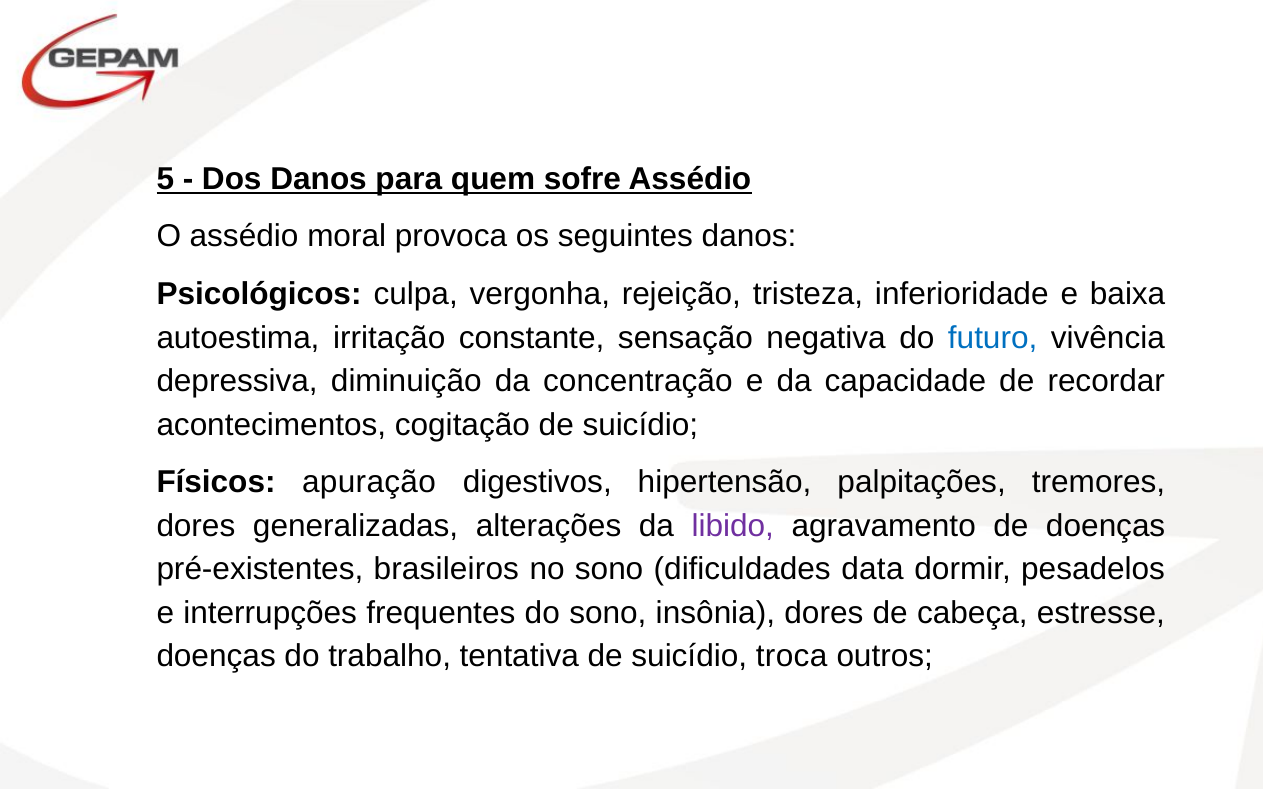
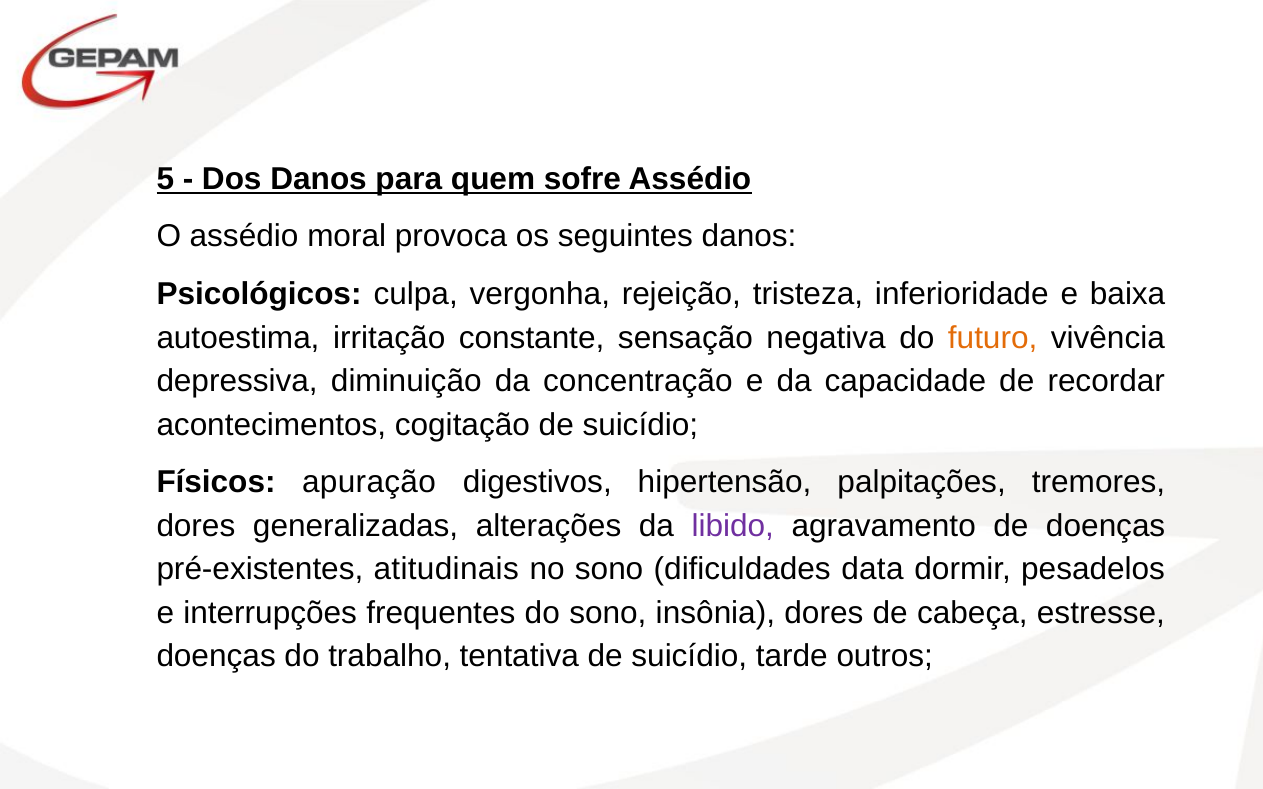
futuro colour: blue -> orange
brasileiros: brasileiros -> atitudinais
troca: troca -> tarde
